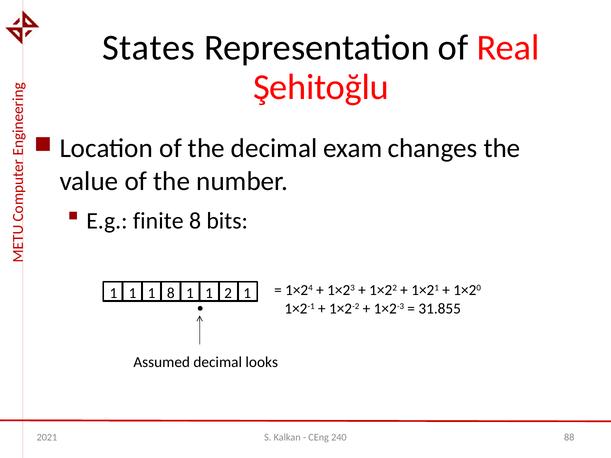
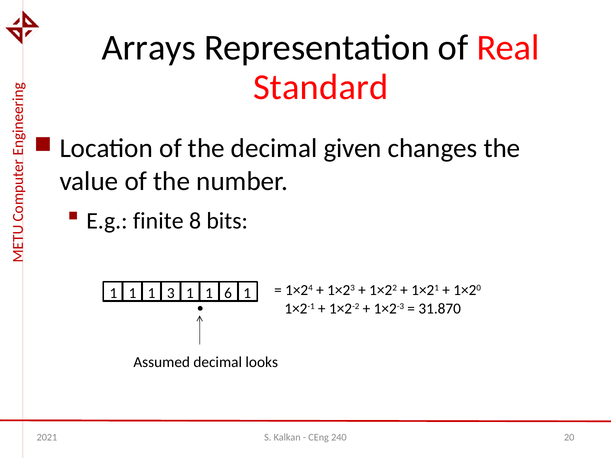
States: States -> Arrays
Şehitoğlu: Şehitoğlu -> Standard
exam: exam -> given
1 8: 8 -> 3
2: 2 -> 6
31.855: 31.855 -> 31.870
88: 88 -> 20
